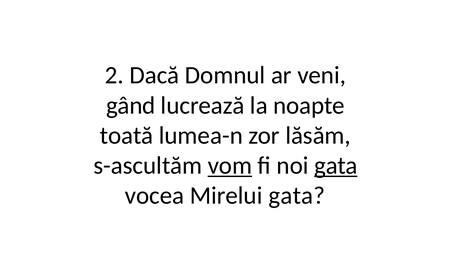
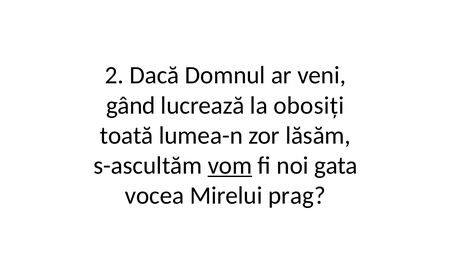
noapte: noapte -> obosiți
gata at (336, 165) underline: present -> none
Mirelui gata: gata -> prag
